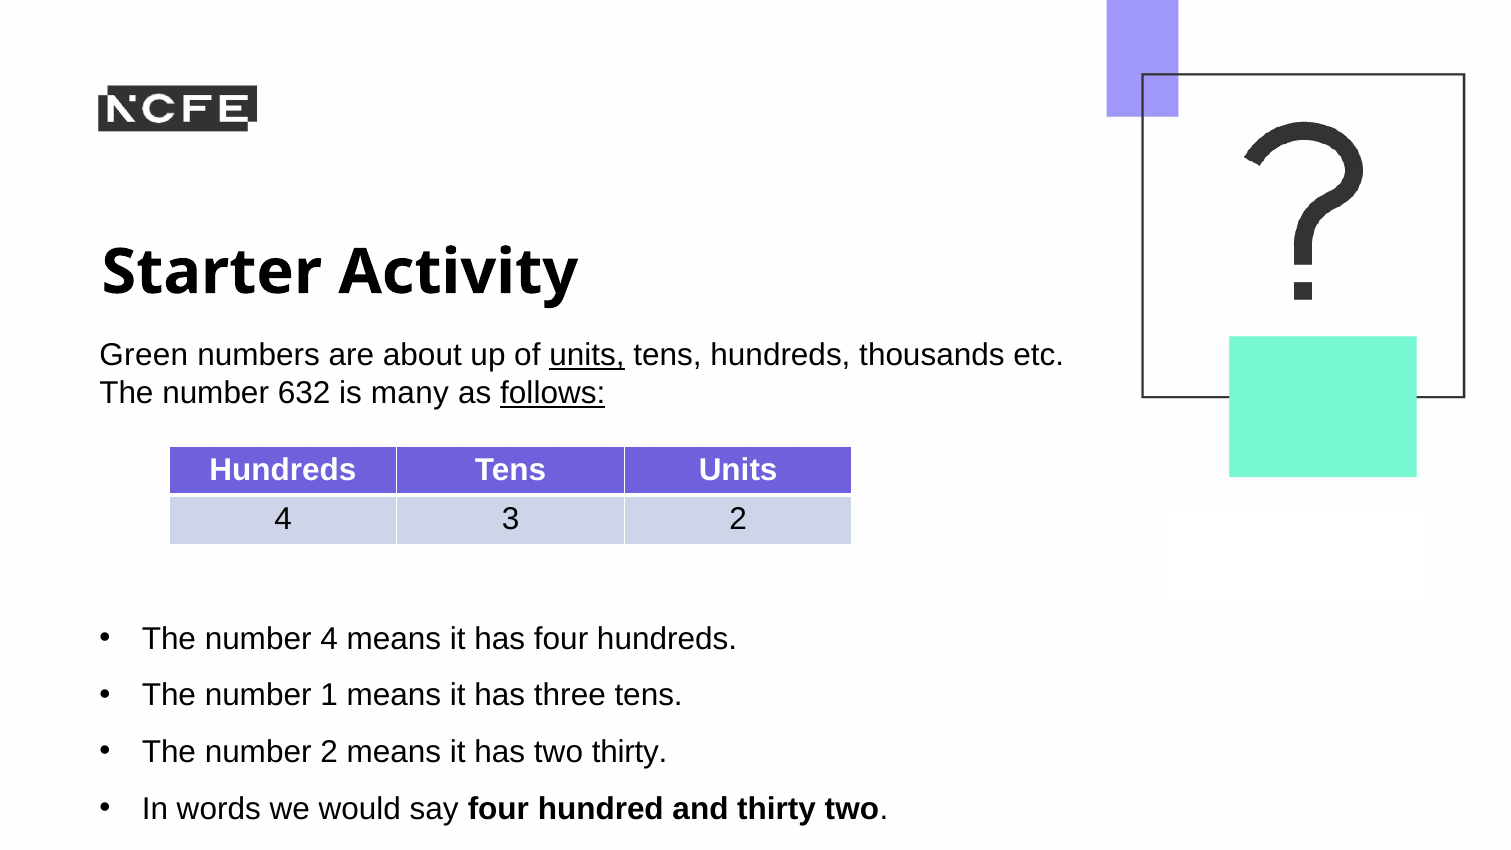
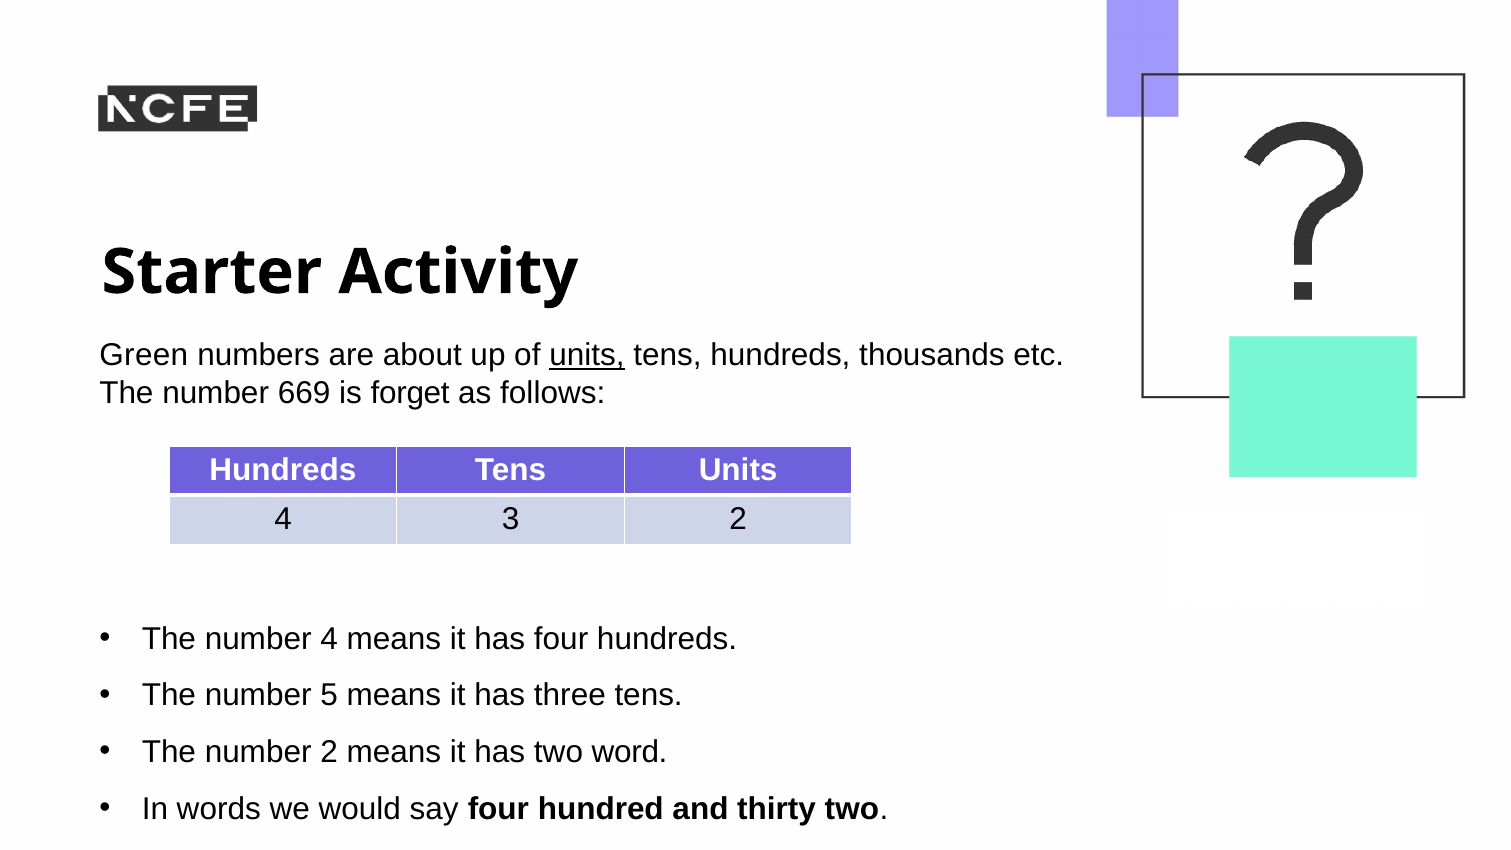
632: 632 -> 669
many: many -> forget
follows underline: present -> none
1: 1 -> 5
two thirty: thirty -> word
